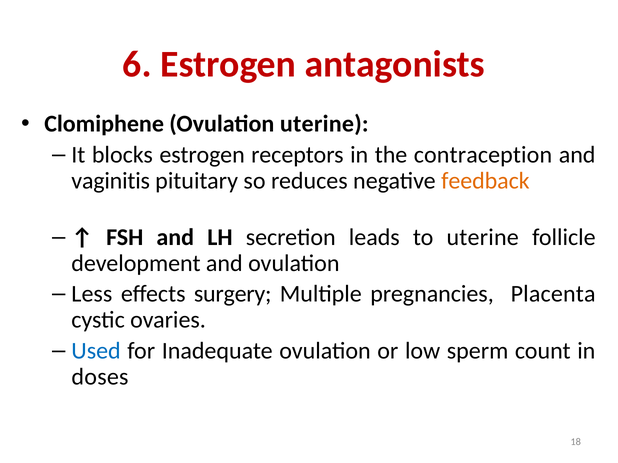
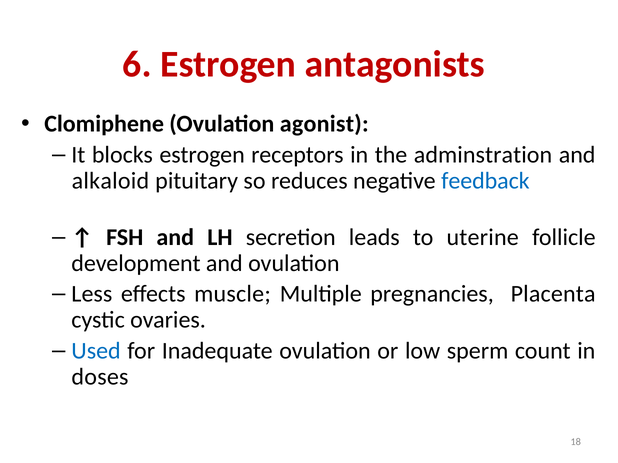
Ovulation uterine: uterine -> agonist
contraception: contraception -> adminstration
vaginitis: vaginitis -> alkaloid
feedback colour: orange -> blue
surgery: surgery -> muscle
